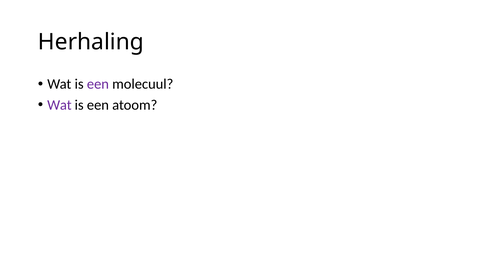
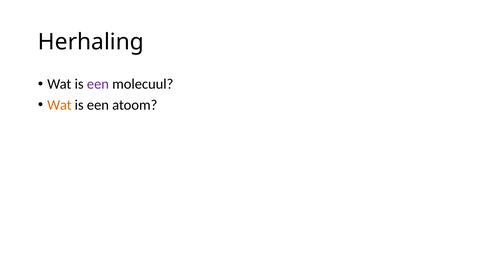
Wat at (59, 105) colour: purple -> orange
